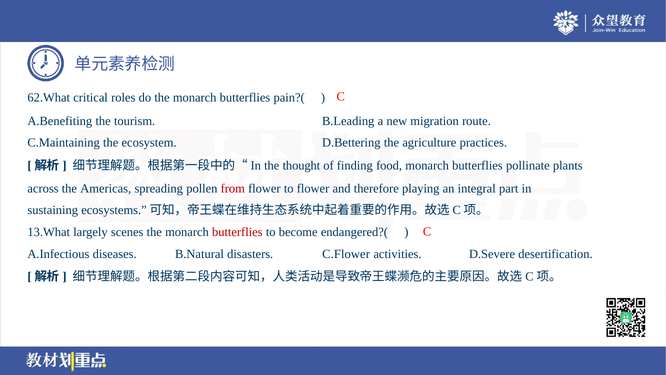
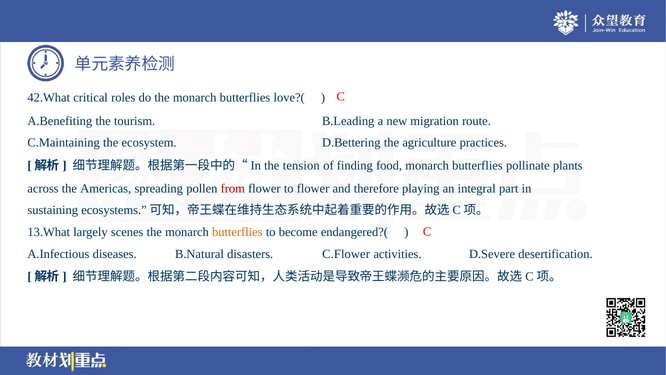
62.What: 62.What -> 42.What
pain?(: pain?( -> love?(
thought: thought -> tension
butterflies at (237, 232) colour: red -> orange
